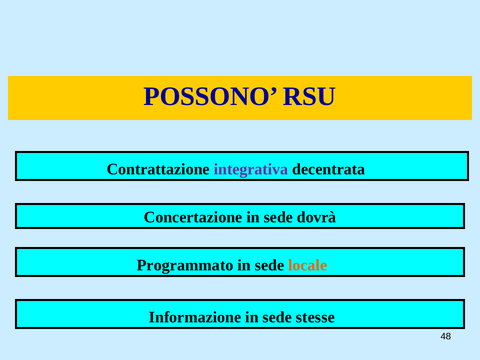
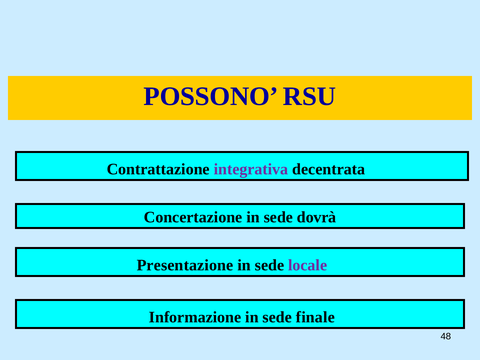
Programmato: Programmato -> Presentazione
locale colour: orange -> purple
stesse: stesse -> finale
